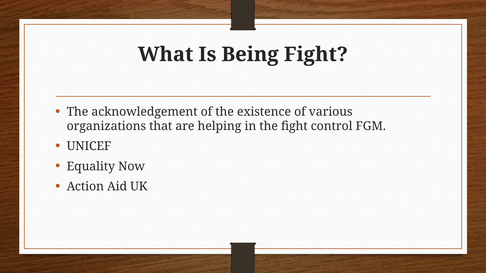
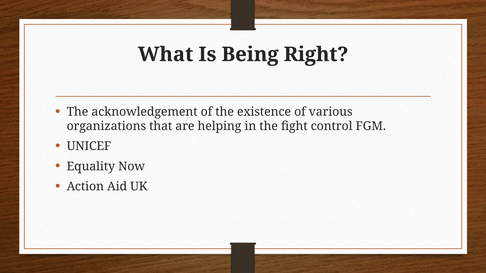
Being Fight: Fight -> Right
